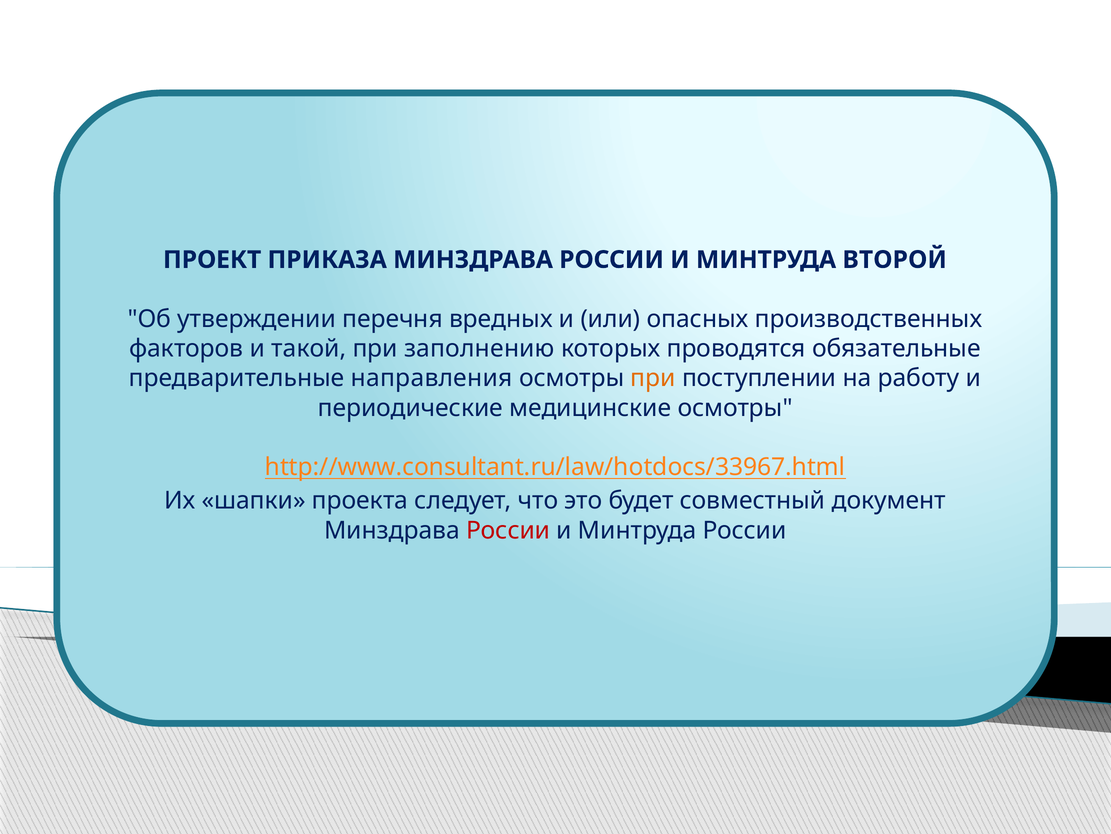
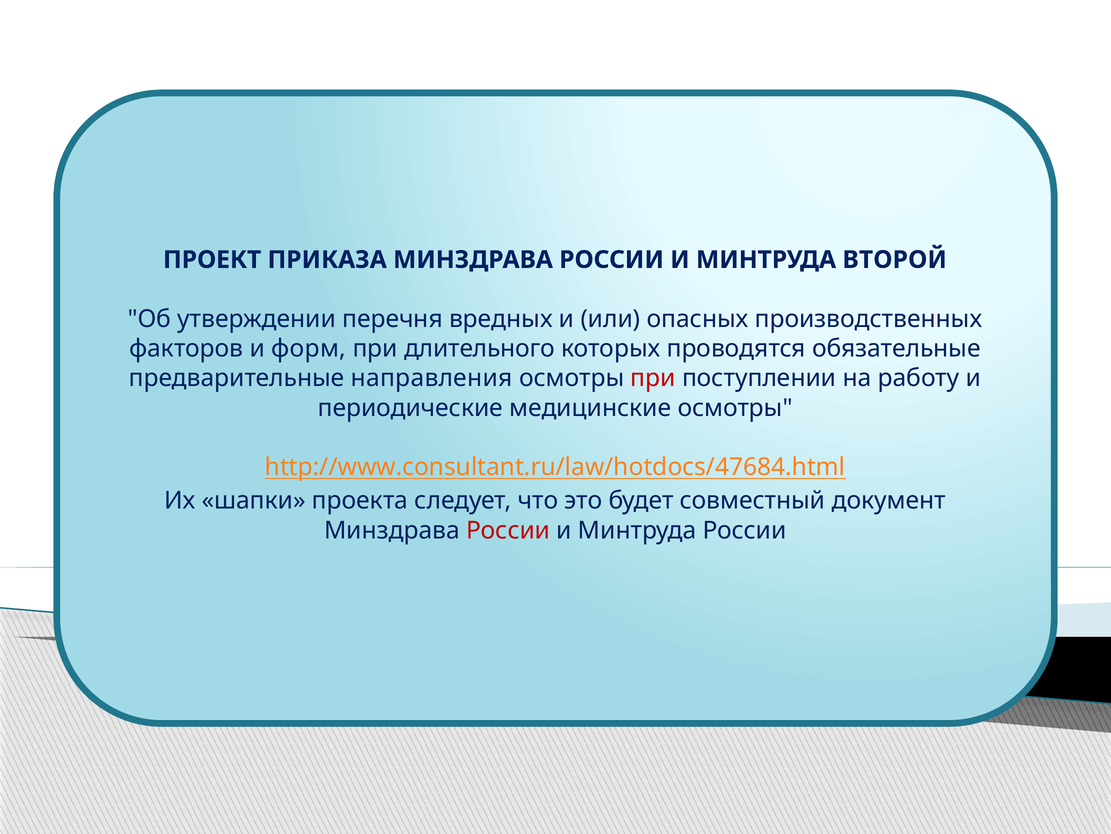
такой: такой -> форм
заполнению: заполнению -> длительного
при at (653, 378) colour: orange -> red
http://www.consultant.ru/law/hotdocs/33967.html: http://www.consultant.ru/law/hotdocs/33967.html -> http://www.consultant.ru/law/hotdocs/47684.html
